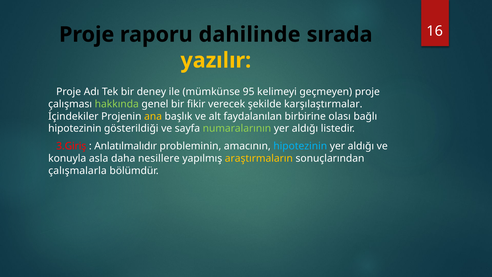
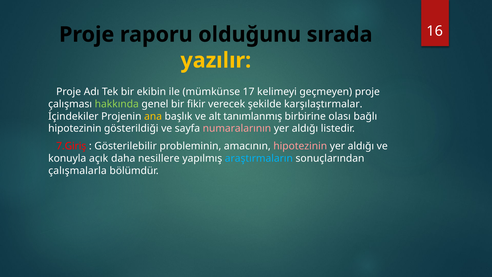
dahilinde: dahilinde -> olduğunu
deney: deney -> ekibin
95: 95 -> 17
faydalanılan: faydalanılan -> tanımlanmış
numaralarının colour: light green -> pink
3.Giriş: 3.Giriş -> 7.Giriş
Anlatılmalıdır: Anlatılmalıdır -> Gösterilebilir
hipotezinin at (300, 146) colour: light blue -> pink
asla: asla -> açık
araştırmaların colour: yellow -> light blue
